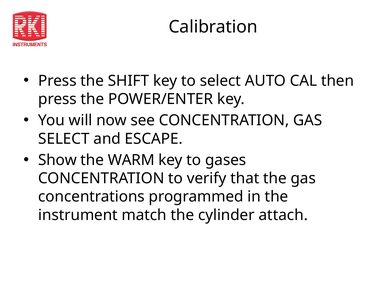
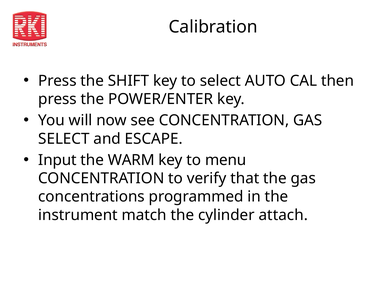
Show: Show -> Input
gases: gases -> menu
